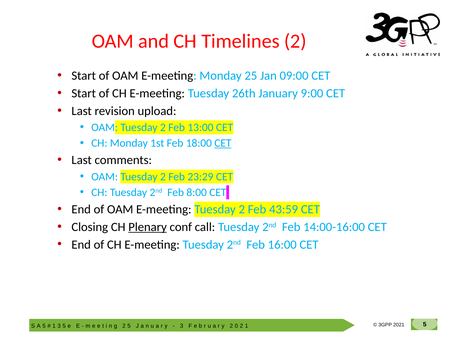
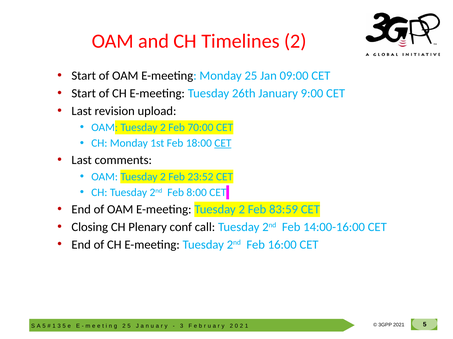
13:00: 13:00 -> 70:00
23:29: 23:29 -> 23:52
43:59: 43:59 -> 83:59
Plenary underline: present -> none
